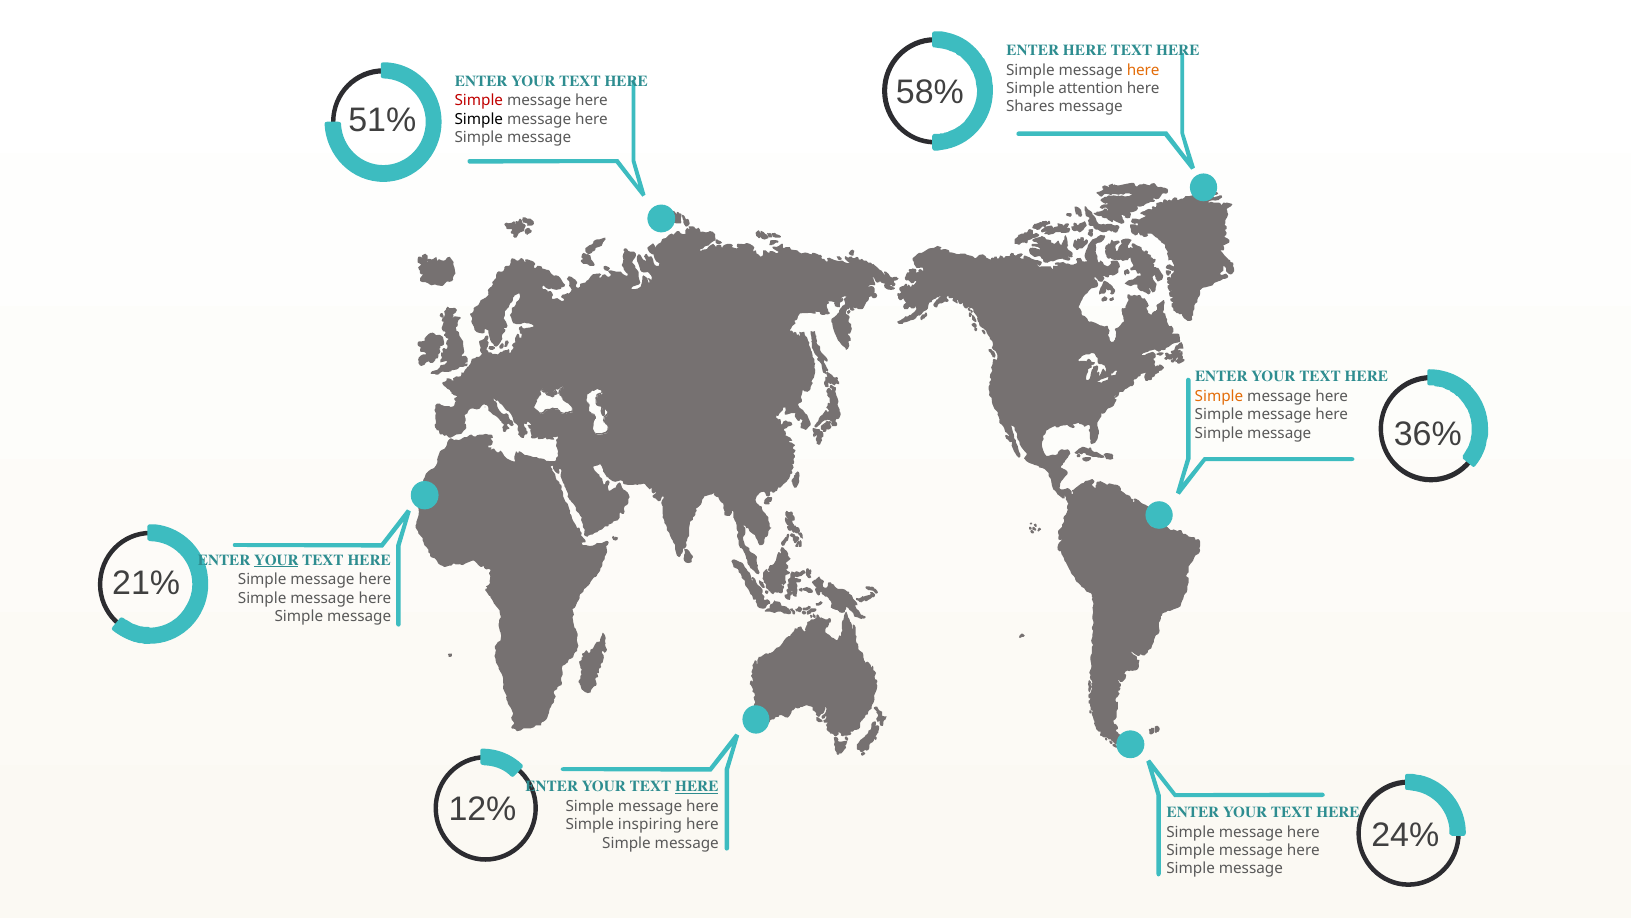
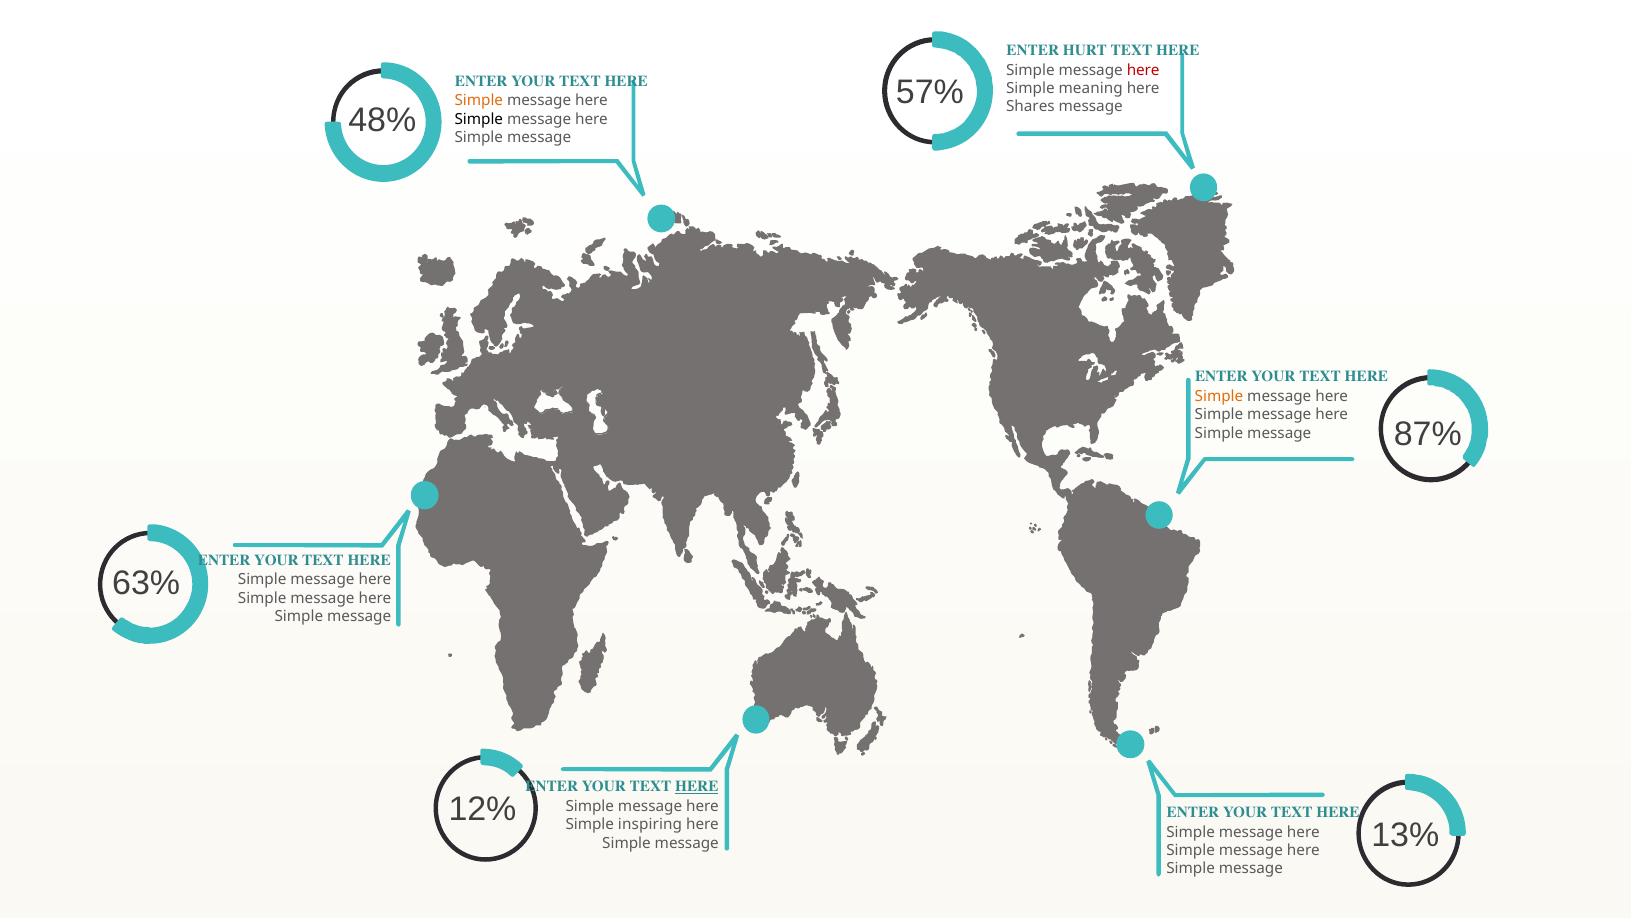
ENTER HERE: HERE -> HURT
here at (1143, 70) colour: orange -> red
58%: 58% -> 57%
attention: attention -> meaning
Simple at (479, 101) colour: red -> orange
51%: 51% -> 48%
36%: 36% -> 87%
YOUR at (276, 560) underline: present -> none
21%: 21% -> 63%
24%: 24% -> 13%
